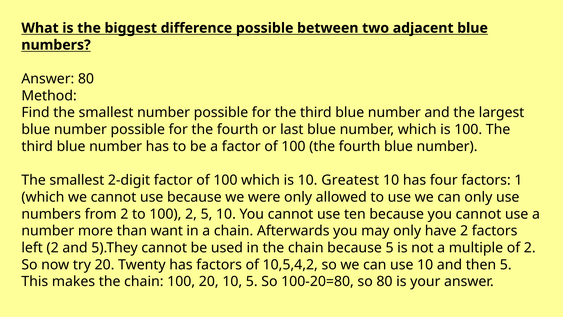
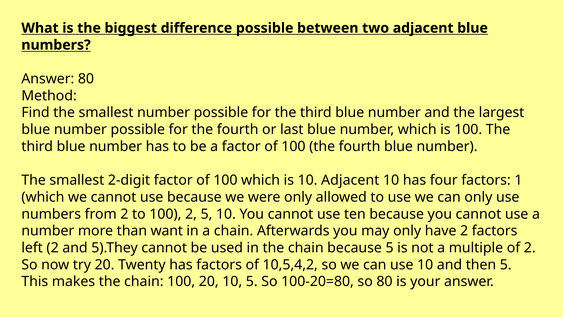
10 Greatest: Greatest -> Adjacent
